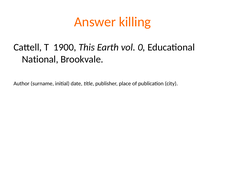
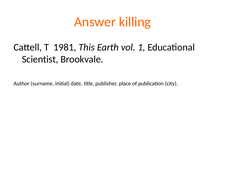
1900: 1900 -> 1981
0: 0 -> 1
National: National -> Scientist
